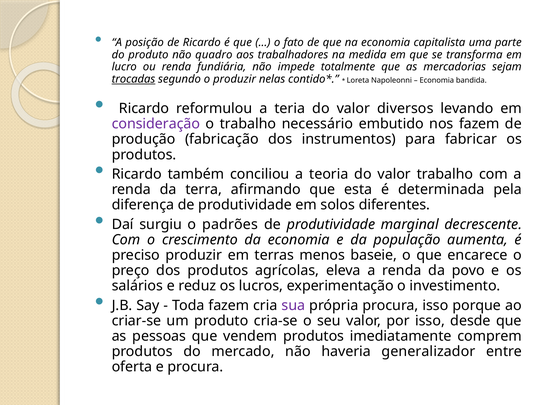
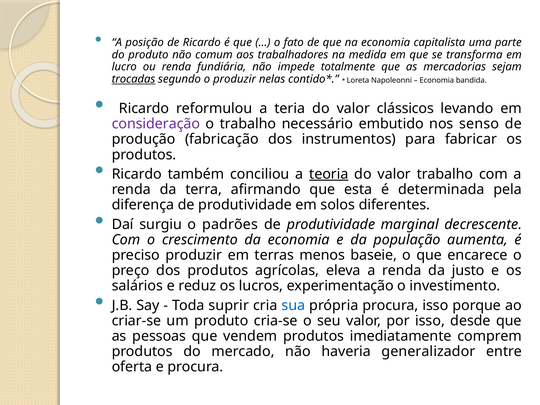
quadro: quadro -> comum
diversos: diversos -> clássicos
nos fazem: fazem -> senso
teoria underline: none -> present
povo: povo -> justo
Toda fazem: fazem -> suprir
sua colour: purple -> blue
